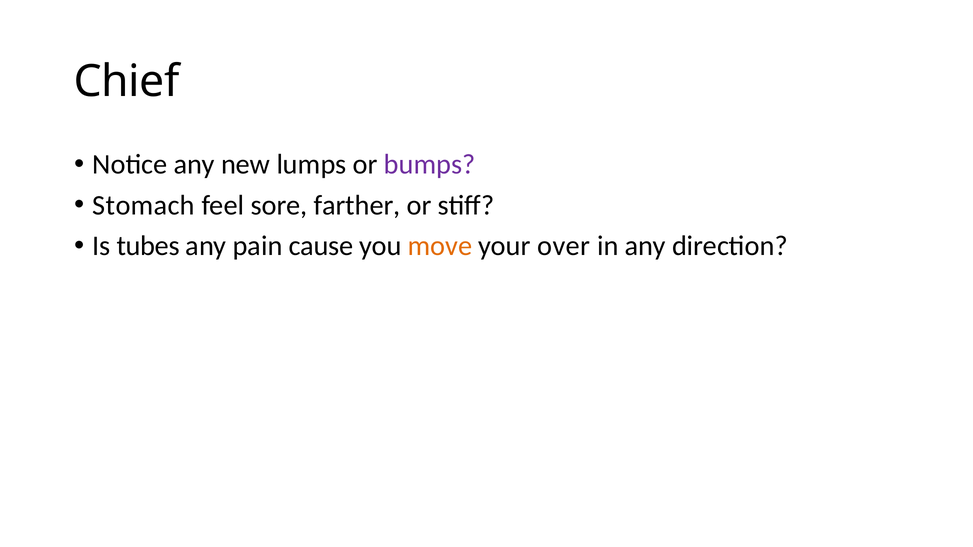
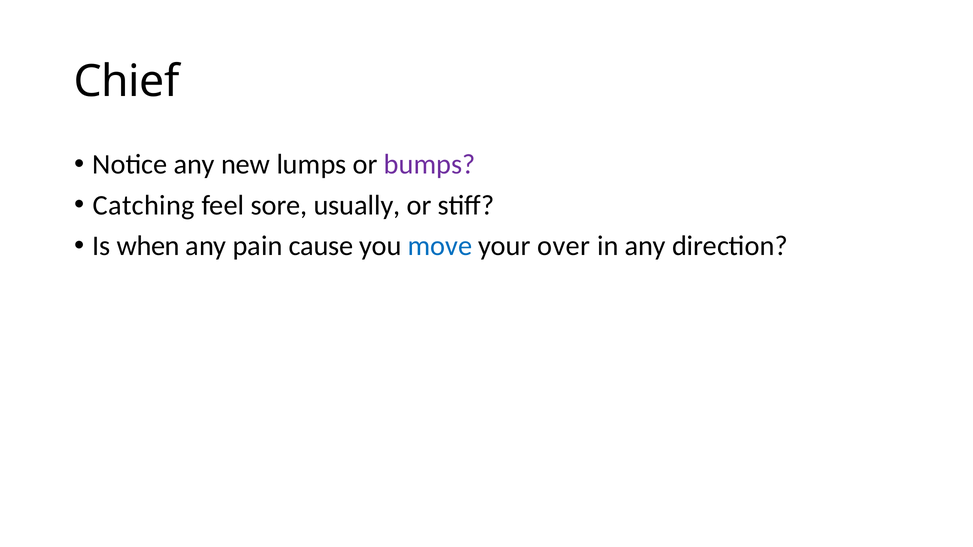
Stomach: Stomach -> Catching
farther: farther -> usually
tubes: tubes -> when
move colour: orange -> blue
